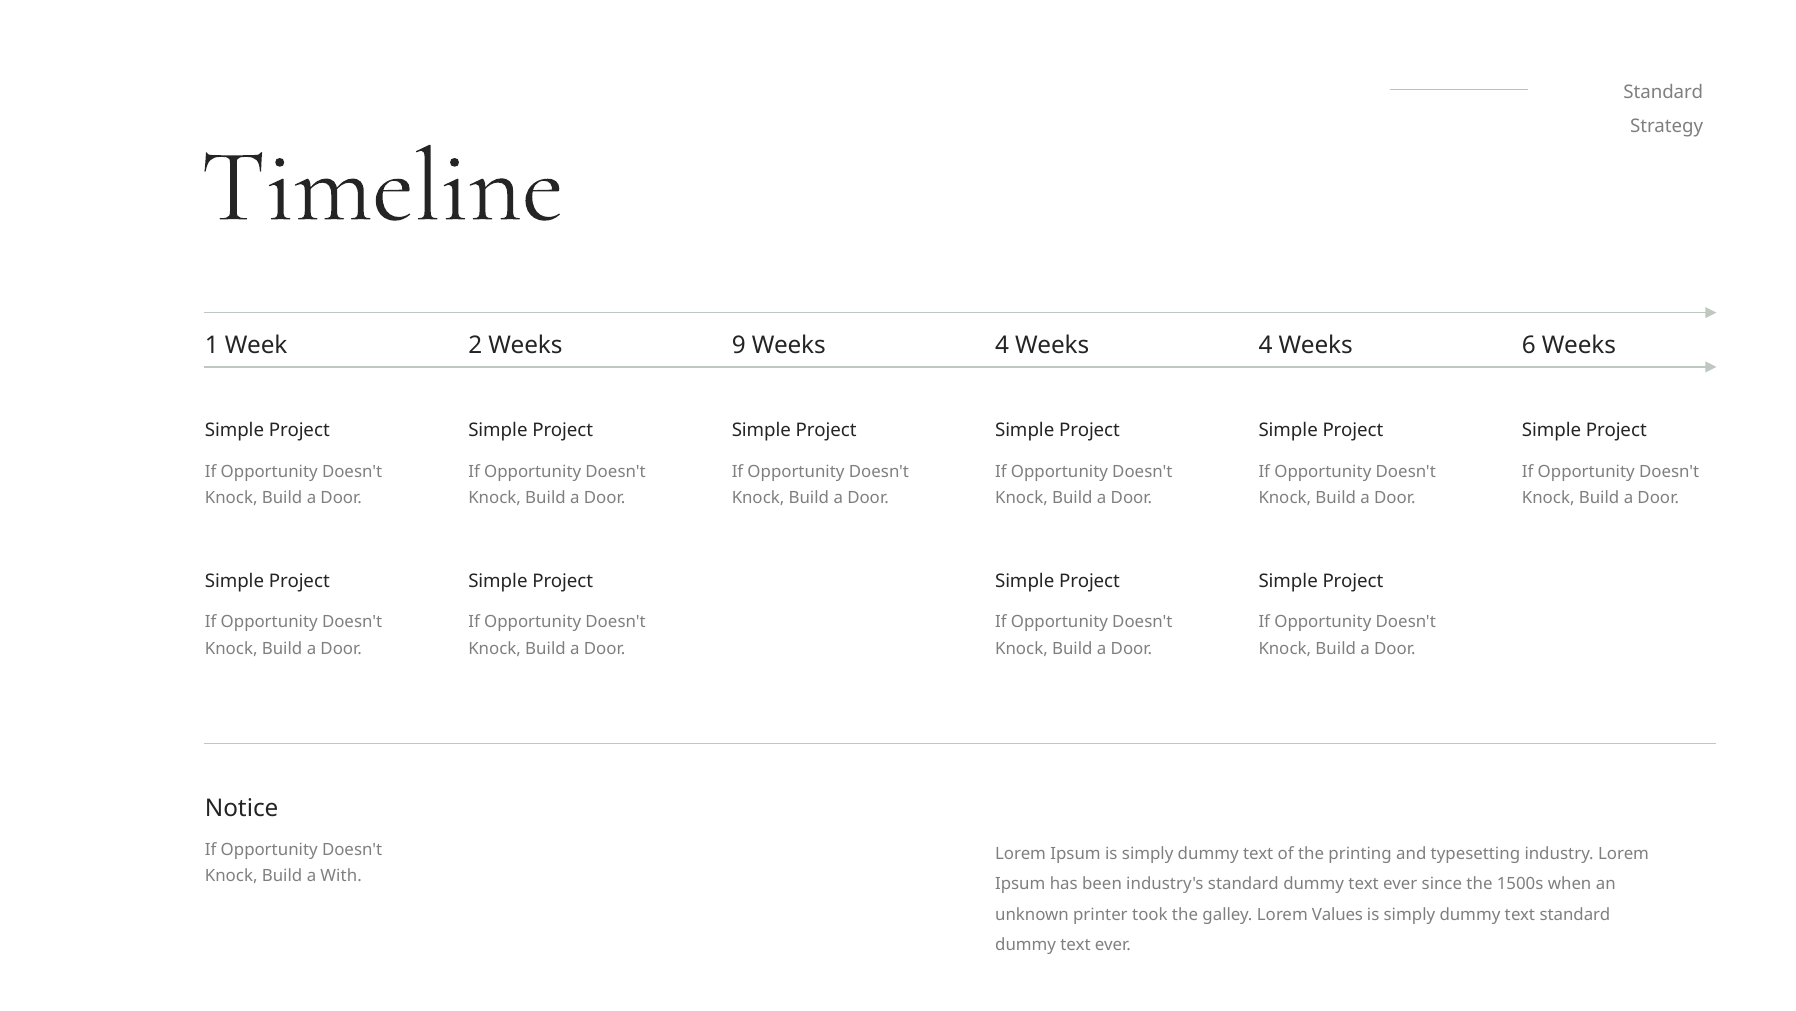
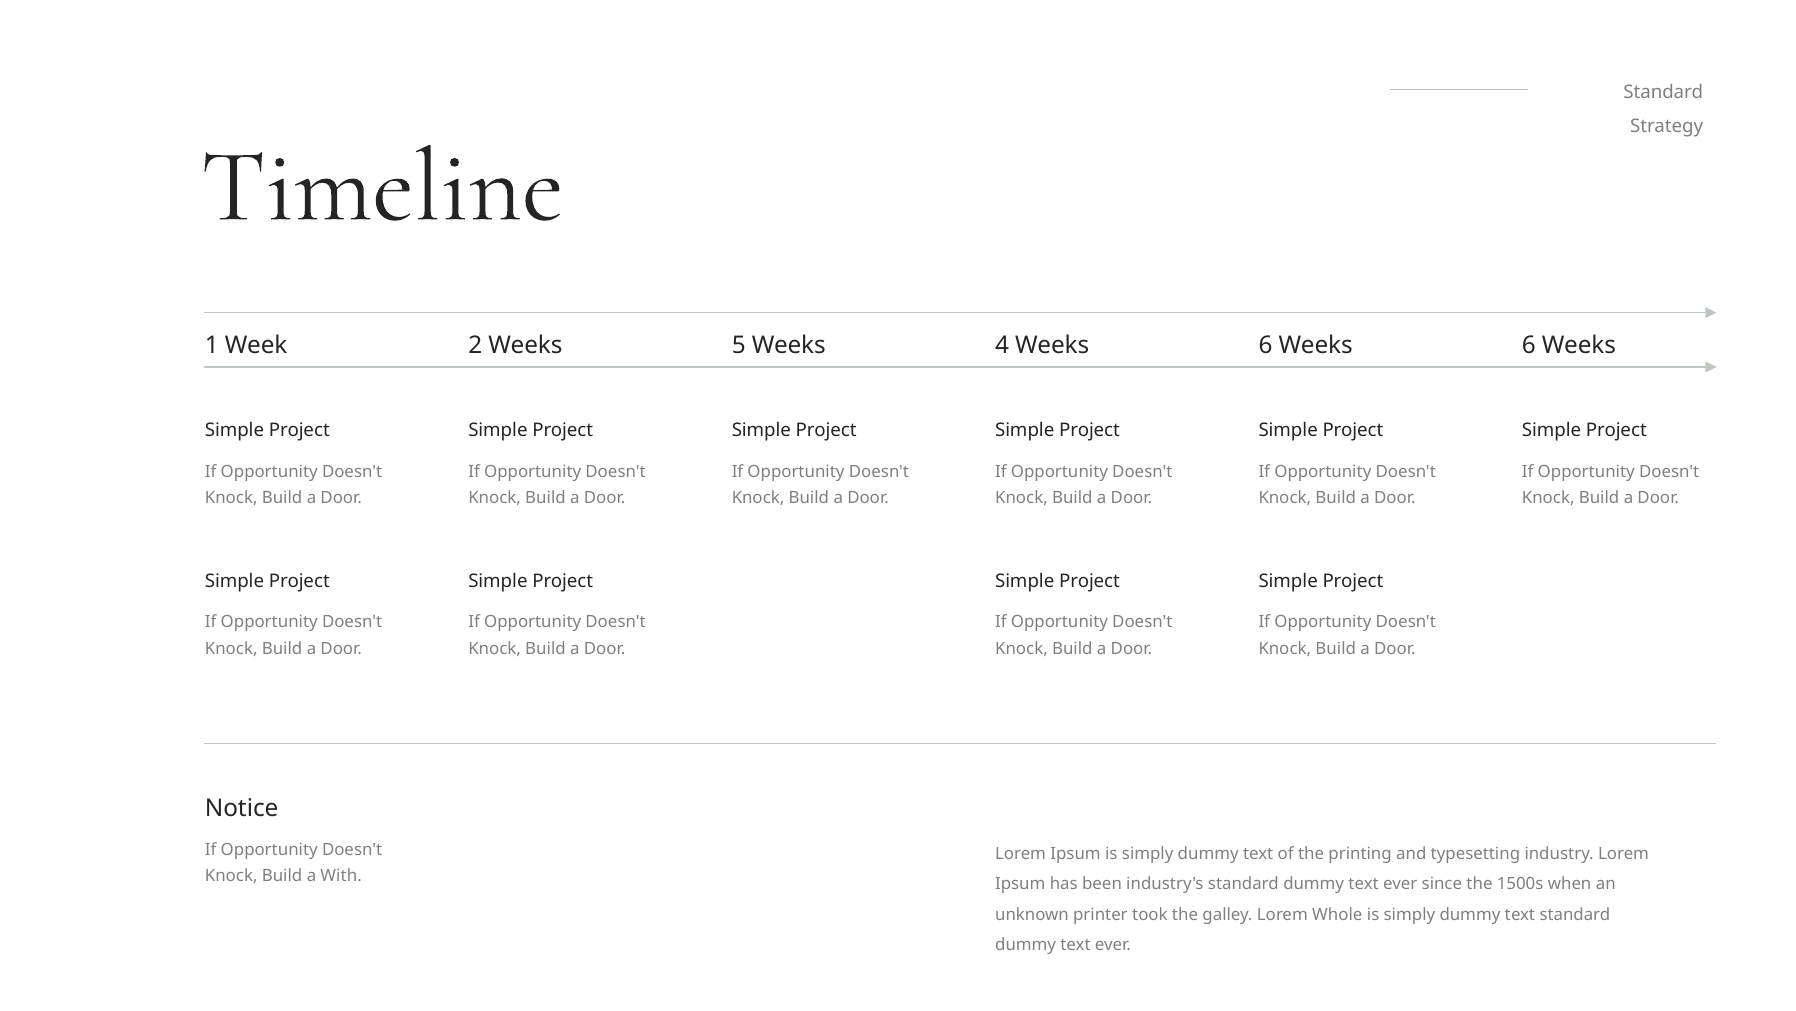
9: 9 -> 5
4 Weeks 4: 4 -> 6
Values: Values -> Whole
